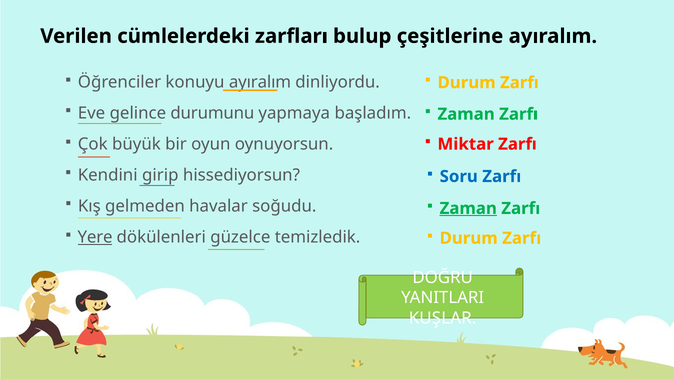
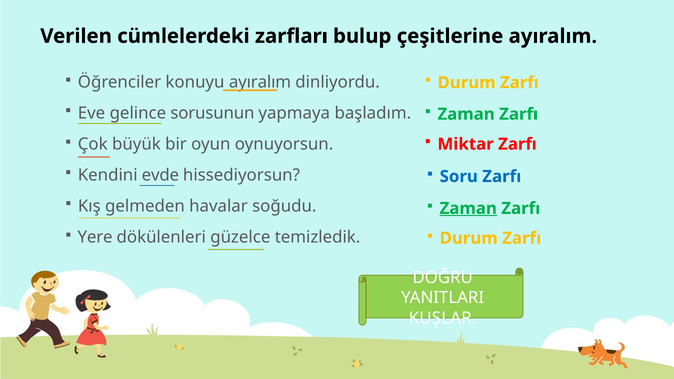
durumunu: durumunu -> sorusunun
girip: girip -> evde
Yere underline: present -> none
